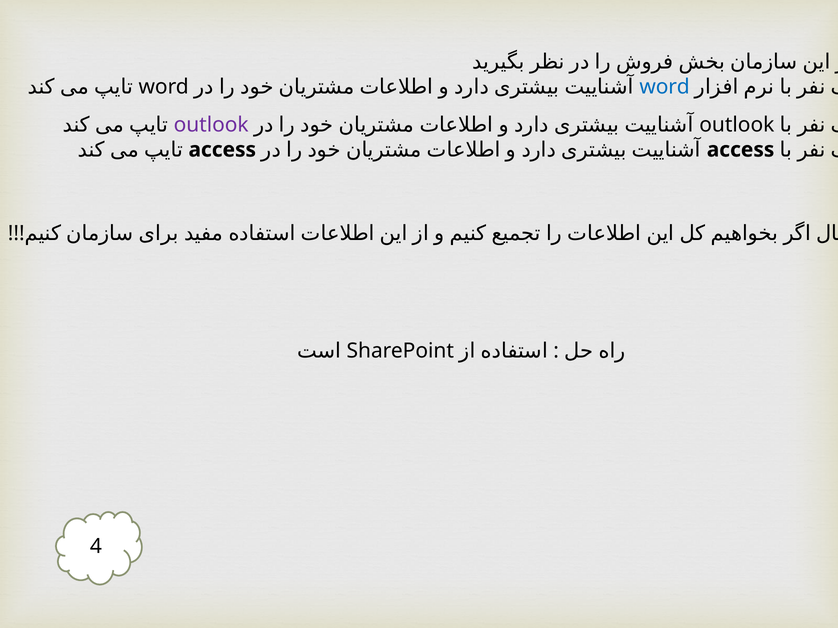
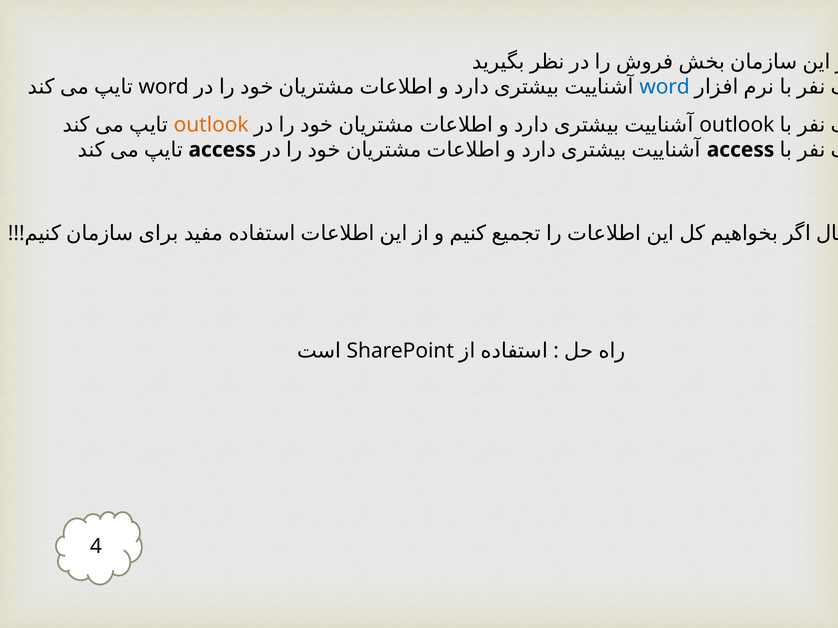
outlook at (211, 125) colour: purple -> orange
